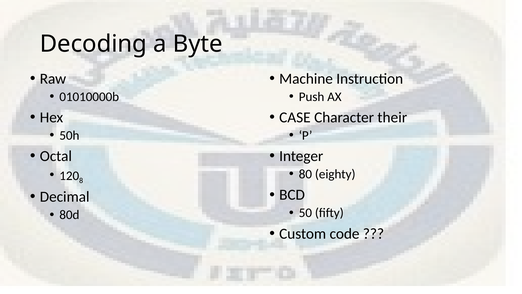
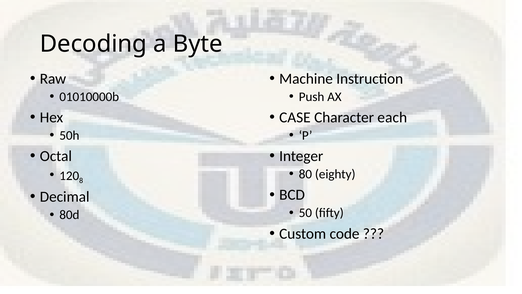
their: their -> each
